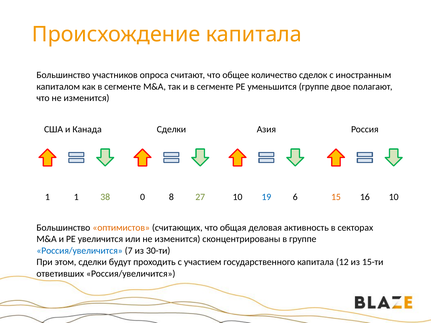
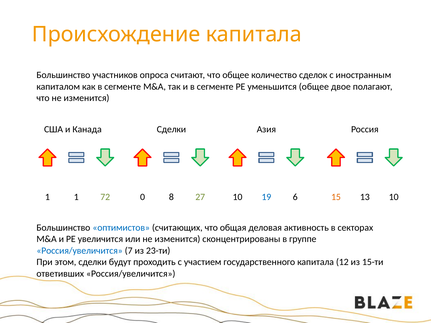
уменьшится группе: группе -> общее
38: 38 -> 72
16: 16 -> 13
оптимистов colour: orange -> blue
30-ти: 30-ти -> 23-ти
